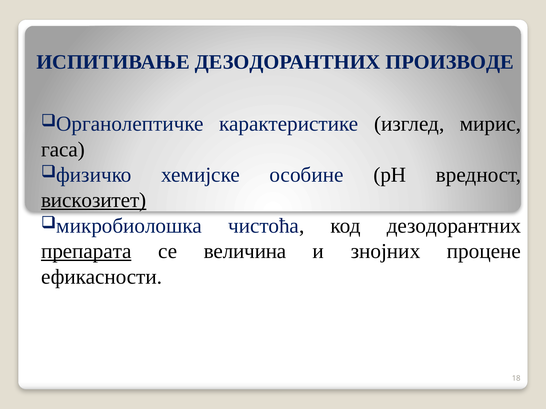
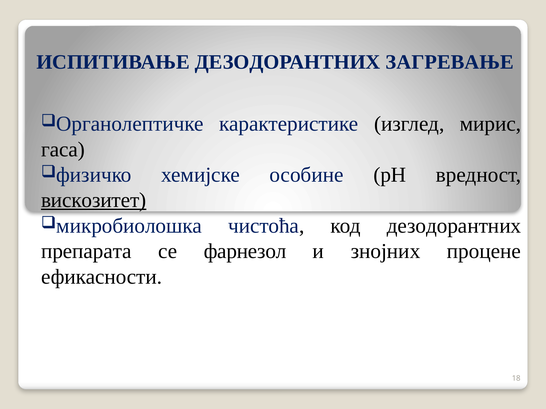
ПРОИЗВОДЕ: ПРОИЗВОДЕ -> ЗАГРЕВАЊЕ
препарата underline: present -> none
величина: величина -> фарнезол
